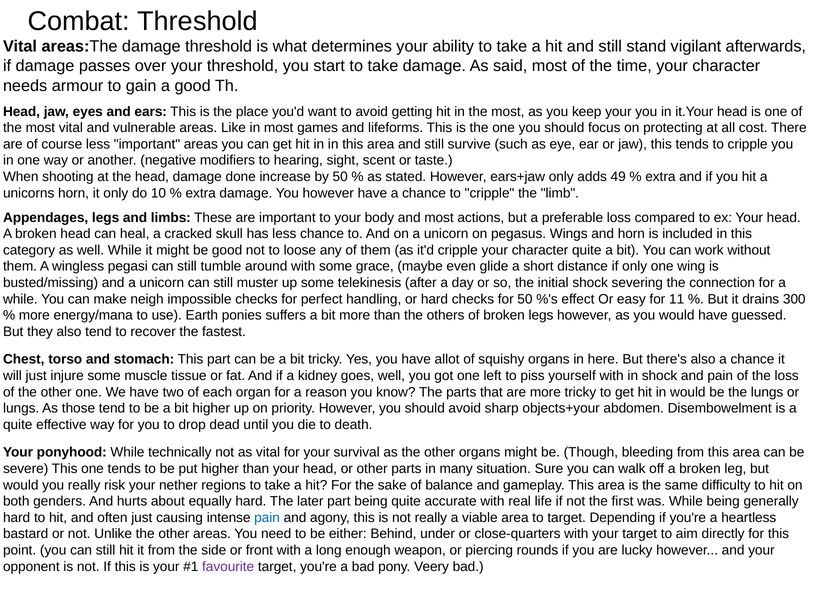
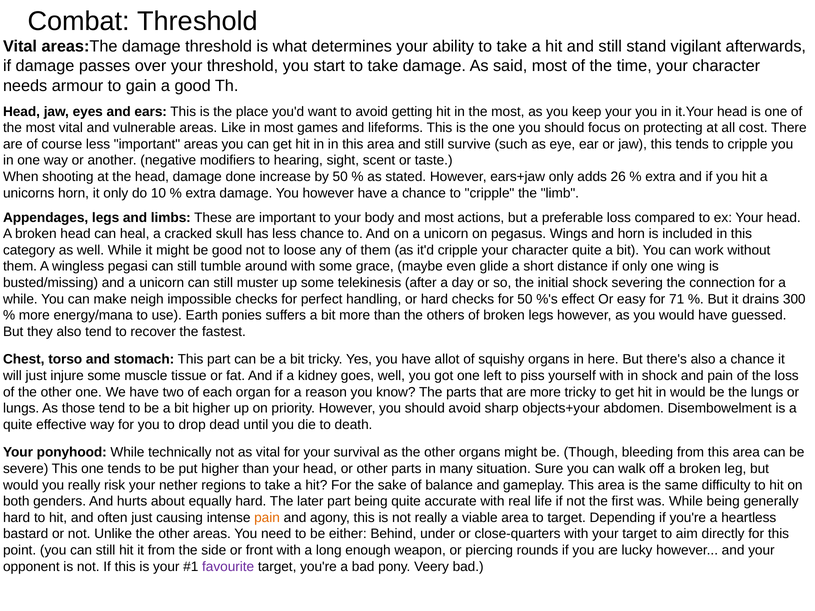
49: 49 -> 26
11: 11 -> 71
pain at (267, 518) colour: blue -> orange
